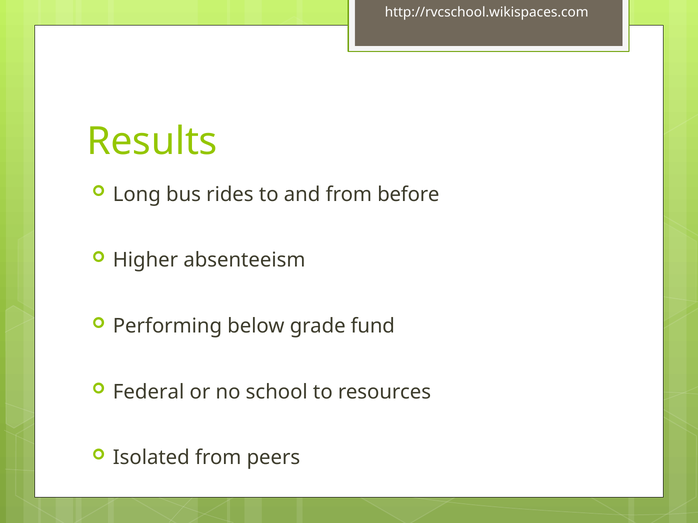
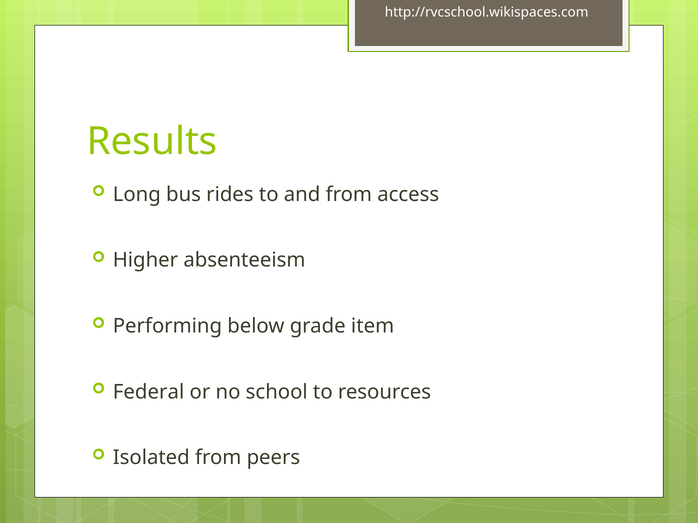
before: before -> access
fund: fund -> item
